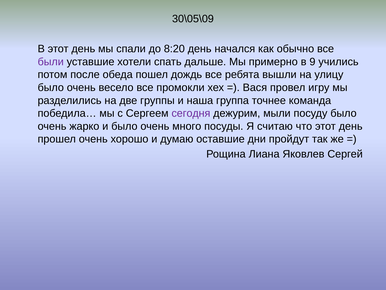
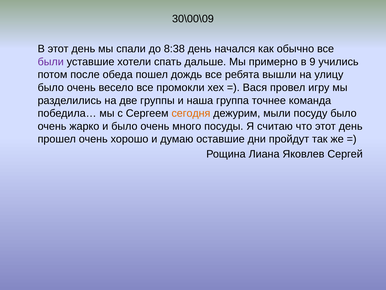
30\05\09: 30\05\09 -> 30\00\09
8:20: 8:20 -> 8:38
сегодня colour: purple -> orange
